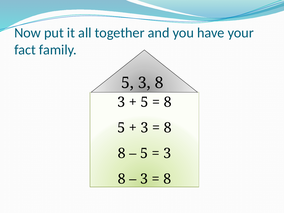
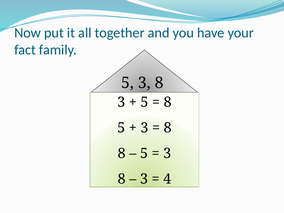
8 at (167, 179): 8 -> 4
